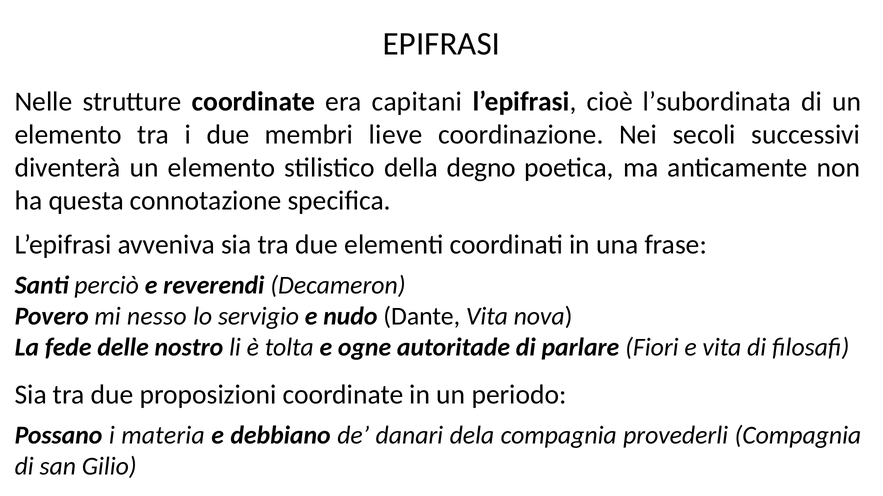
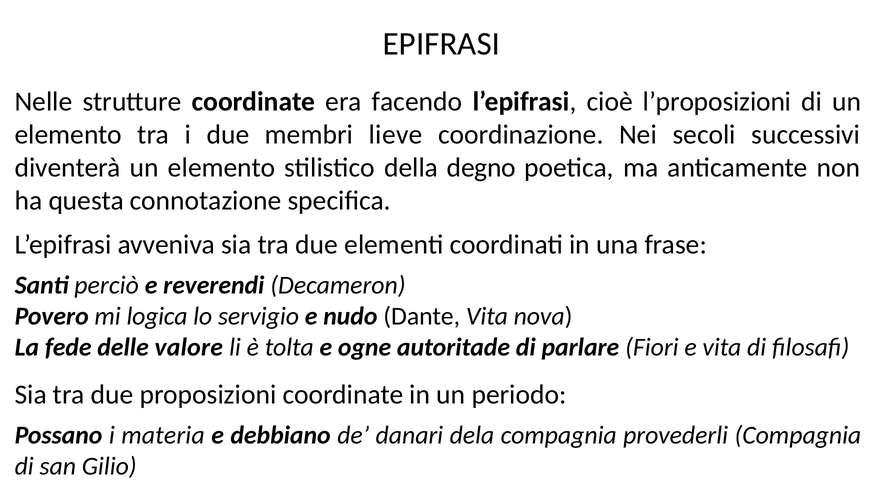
capitani: capitani -> facendo
l’subordinata: l’subordinata -> l’proposizioni
nesso: nesso -> logica
nostro: nostro -> valore
